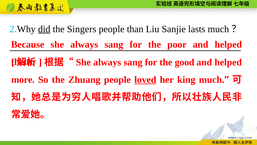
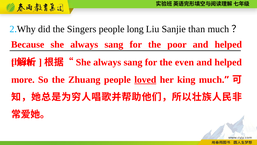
did underline: present -> none
than: than -> long
lasts: lasts -> than
good: good -> even
